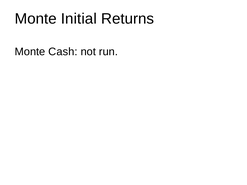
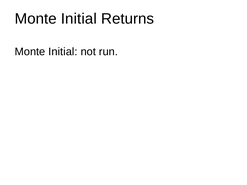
Cash at (63, 52): Cash -> Initial
